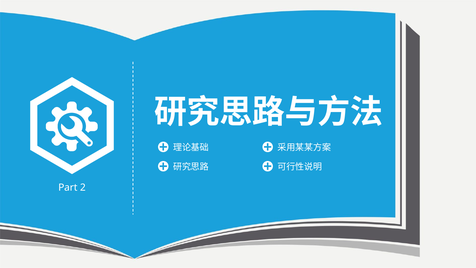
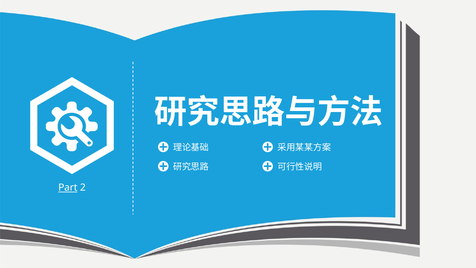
Part underline: none -> present
